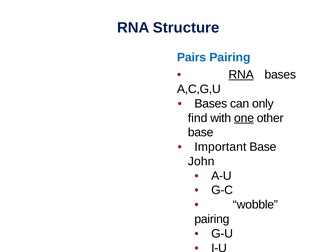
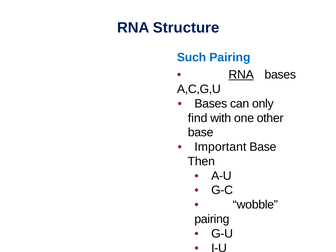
Pairs: Pairs -> Such
one underline: present -> none
John: John -> Then
